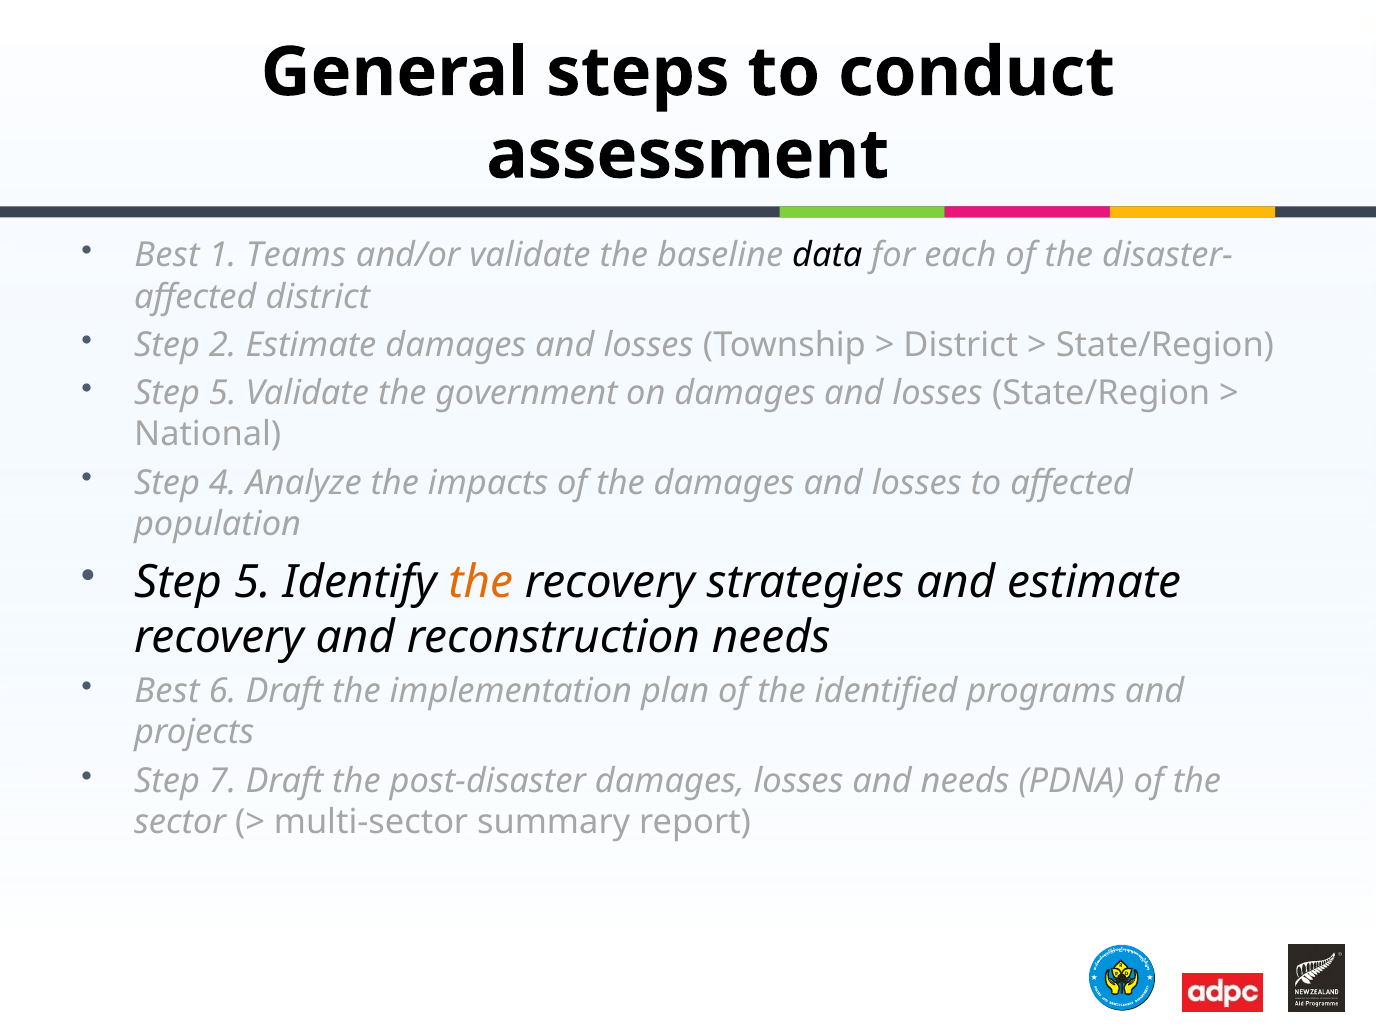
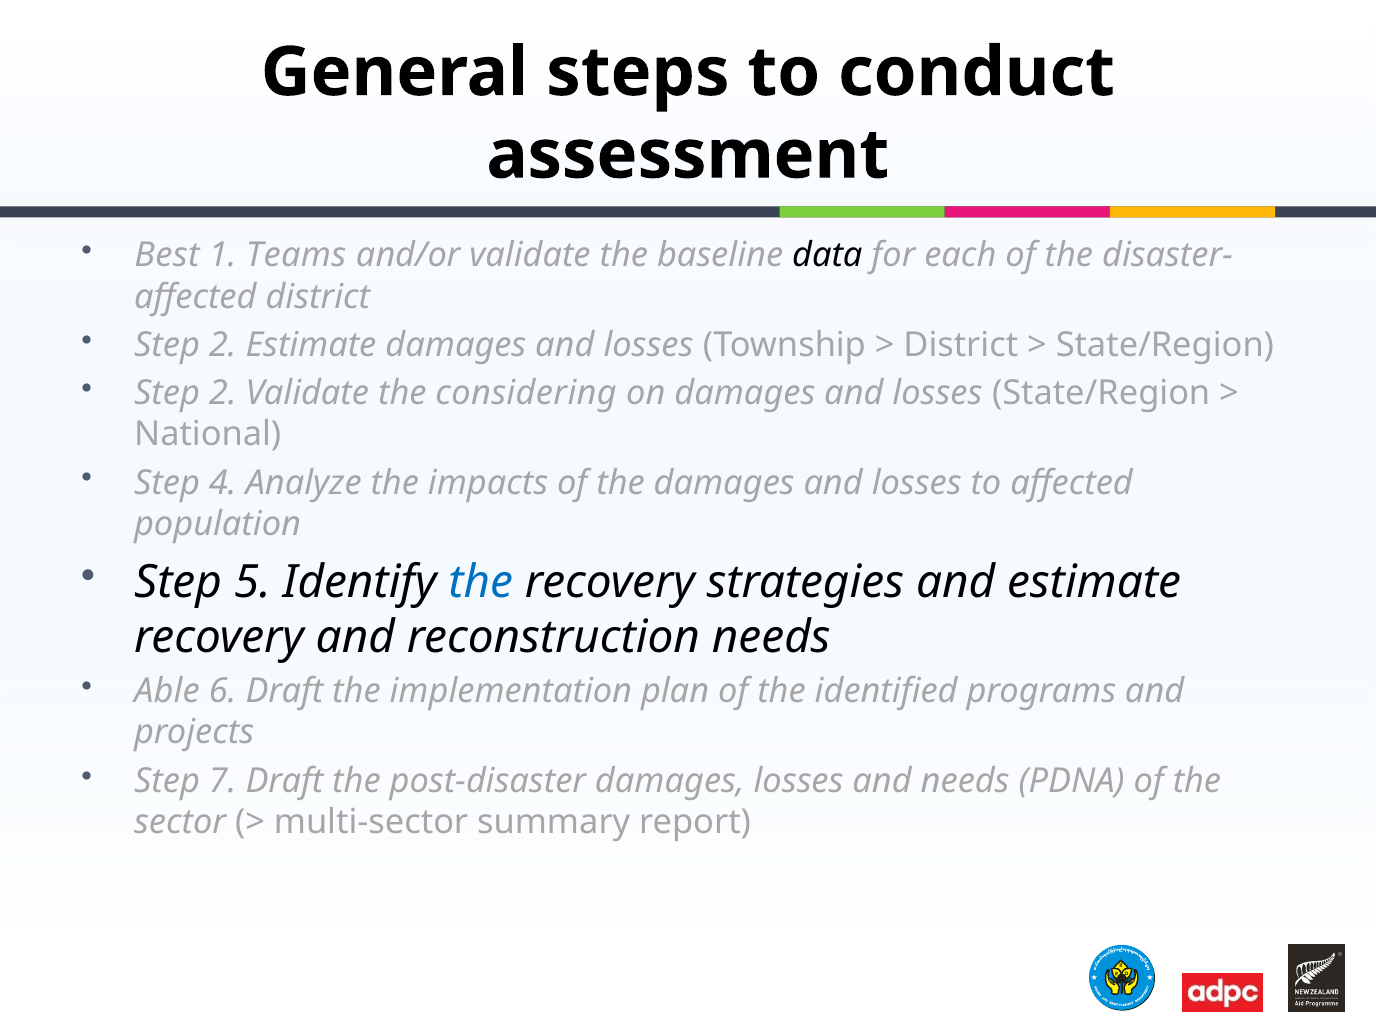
5 at (223, 393): 5 -> 2
government: government -> considering
the at (481, 582) colour: orange -> blue
Best at (167, 691): Best -> Able
